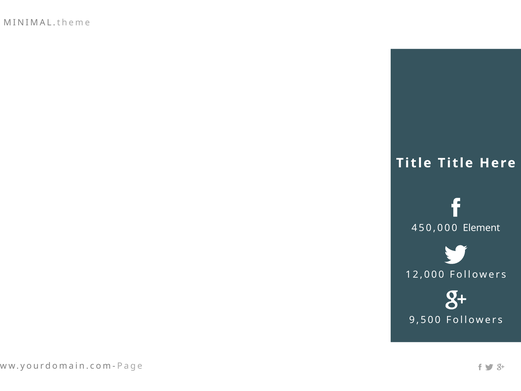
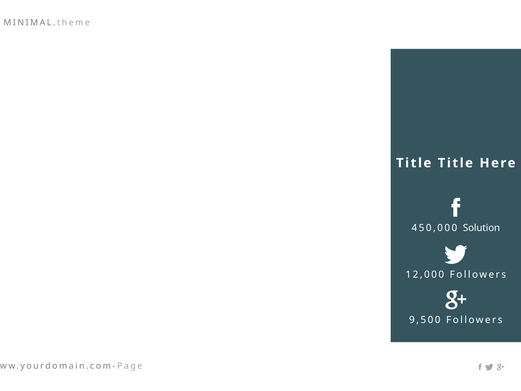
Element: Element -> Solution
